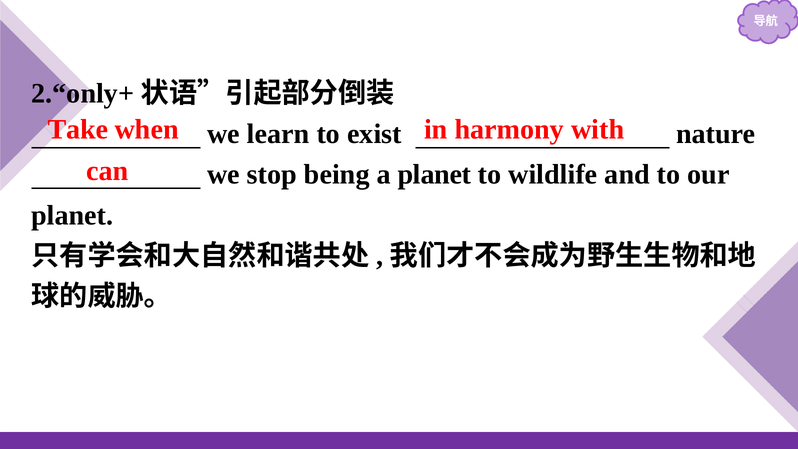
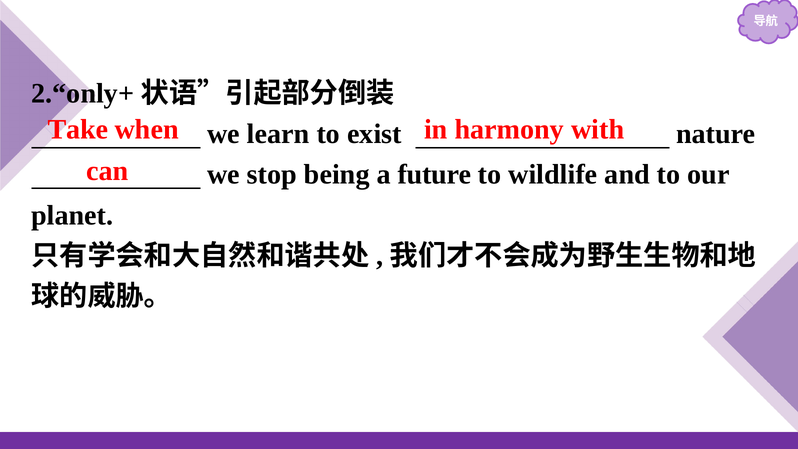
a planet: planet -> future
